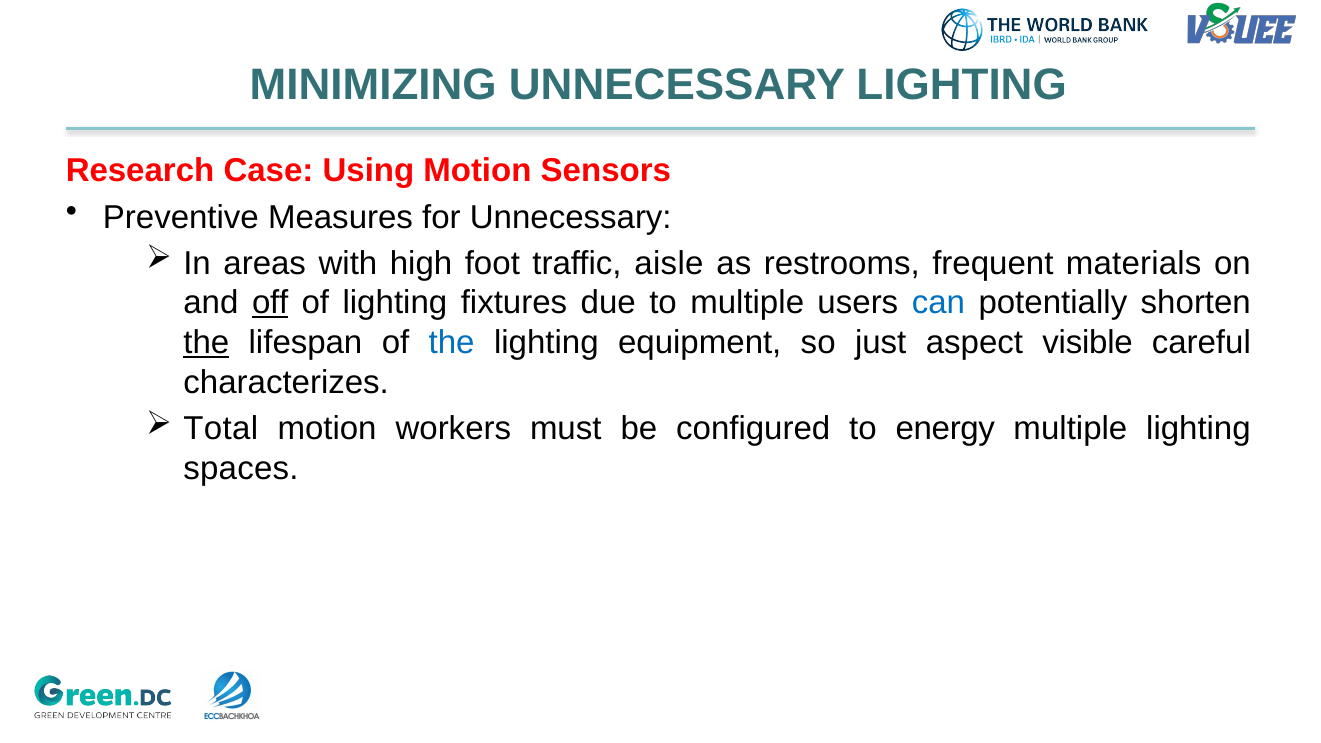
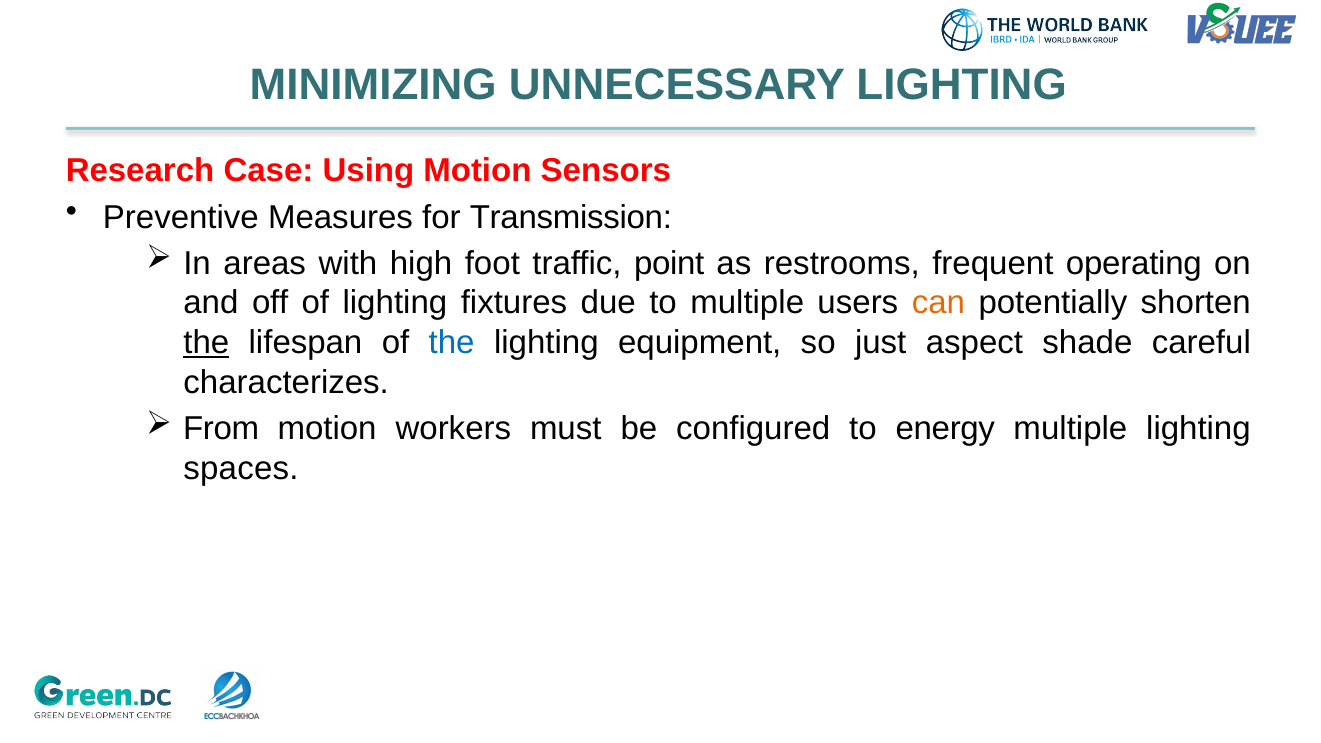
for Unnecessary: Unnecessary -> Transmission
aisle: aisle -> point
materials: materials -> operating
off underline: present -> none
can colour: blue -> orange
visible: visible -> shade
Total: Total -> From
